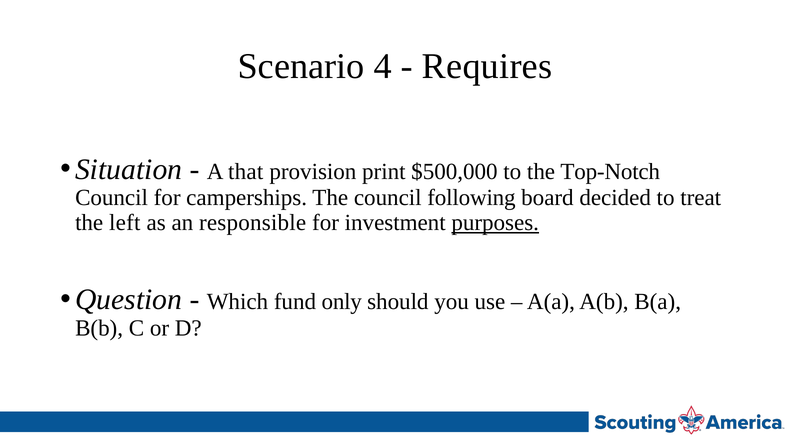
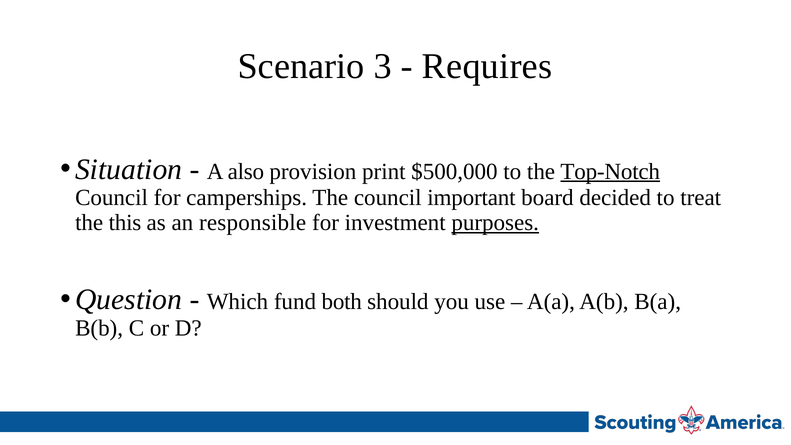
4: 4 -> 3
that: that -> also
Top-Notch underline: none -> present
following: following -> important
left: left -> this
only: only -> both
